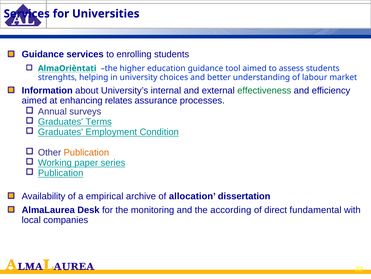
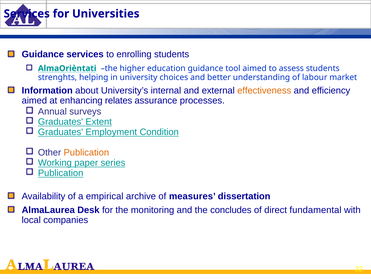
effectiveness colour: green -> orange
Terms: Terms -> Extent
allocation: allocation -> measures
according: according -> concludes
